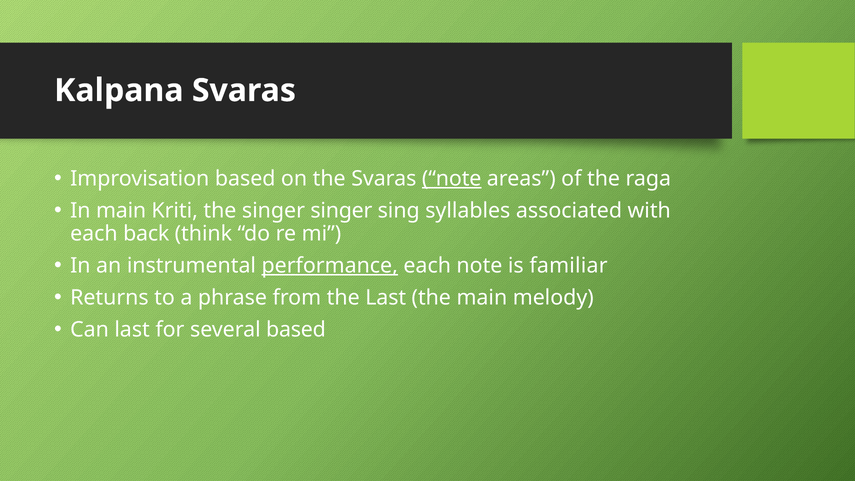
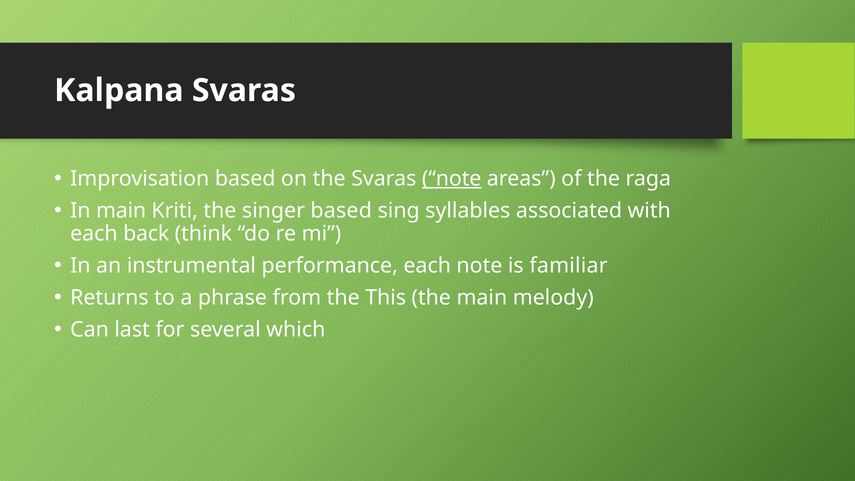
singer singer: singer -> based
performance underline: present -> none
the Last: Last -> This
several based: based -> which
